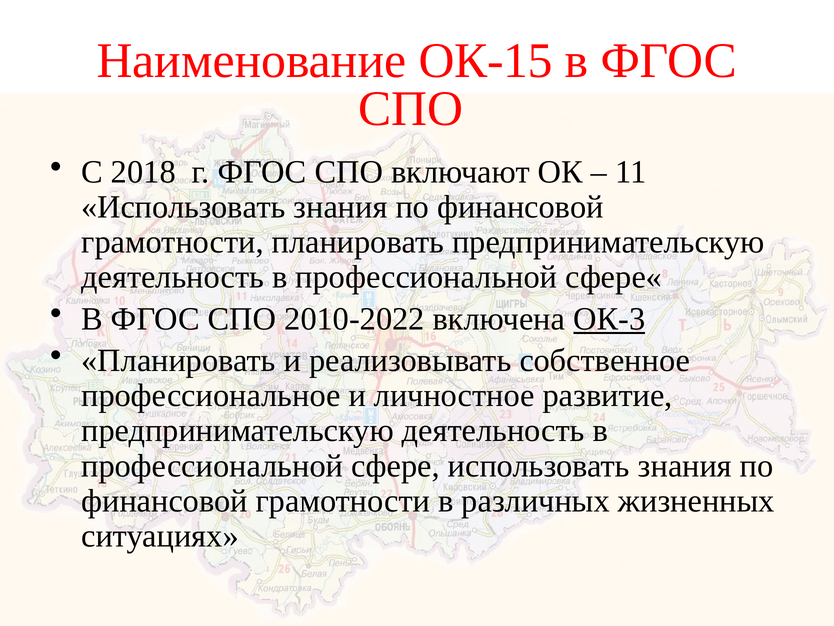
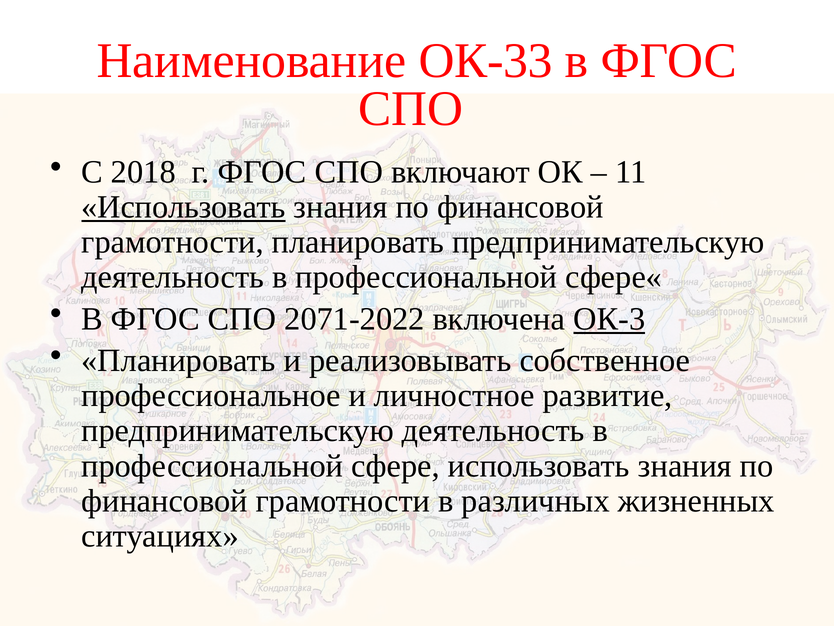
ОК-15: ОК-15 -> ОК-33
Использовать at (183, 207) underline: none -> present
2010-2022: 2010-2022 -> 2071-2022
